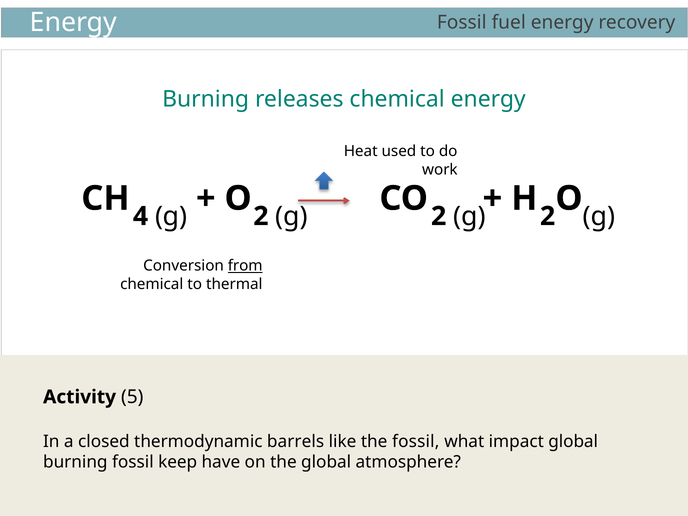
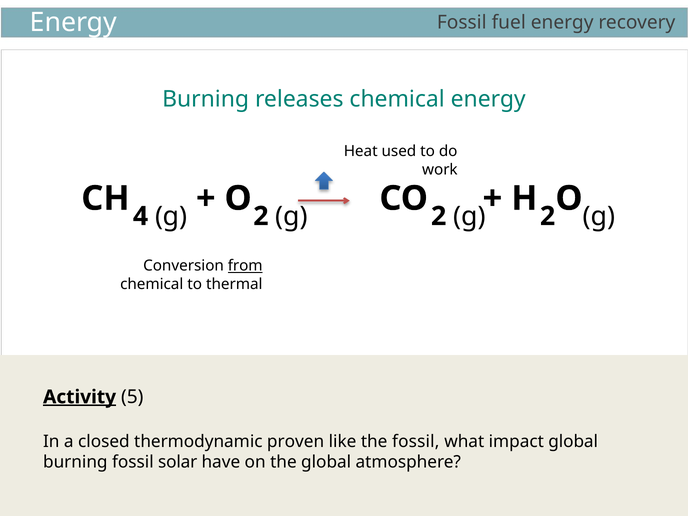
Activity underline: none -> present
barrels: barrels -> proven
keep: keep -> solar
